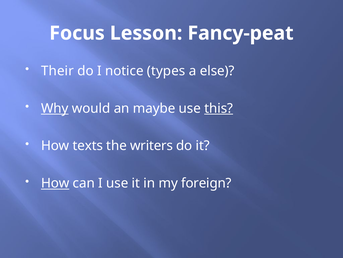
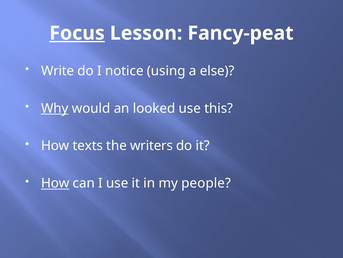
Focus underline: none -> present
Their: Their -> Write
types: types -> using
maybe: maybe -> looked
this underline: present -> none
foreign: foreign -> people
